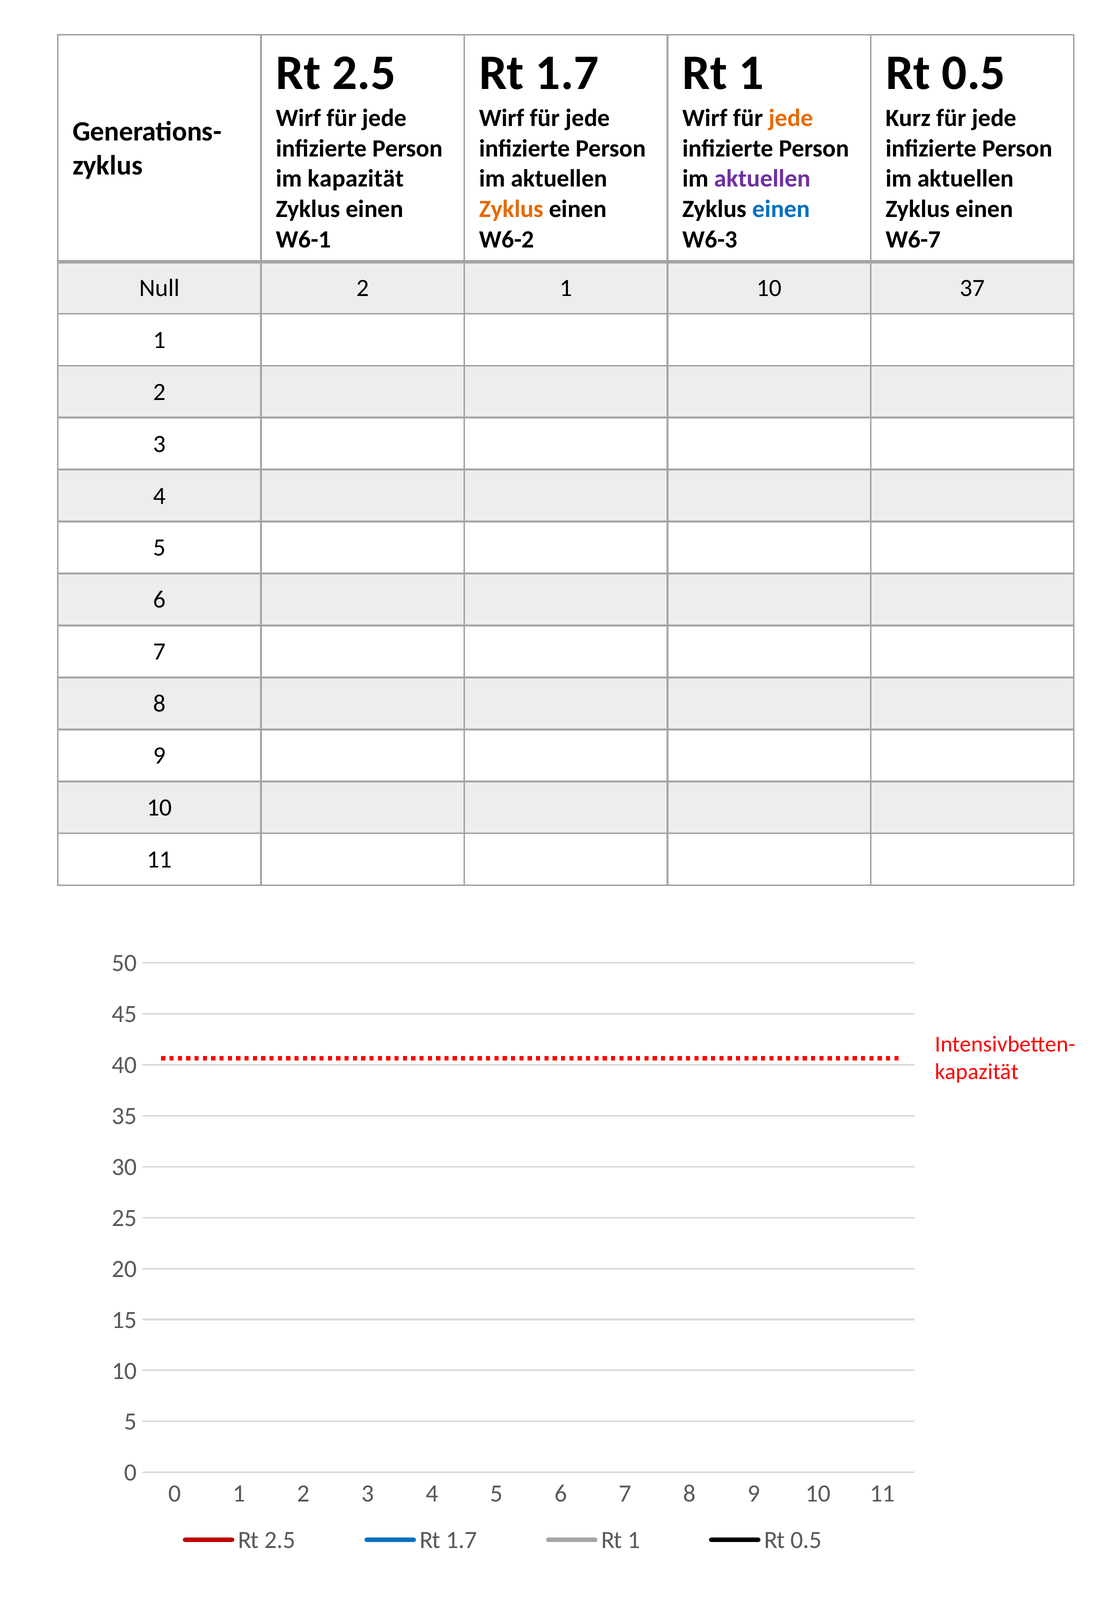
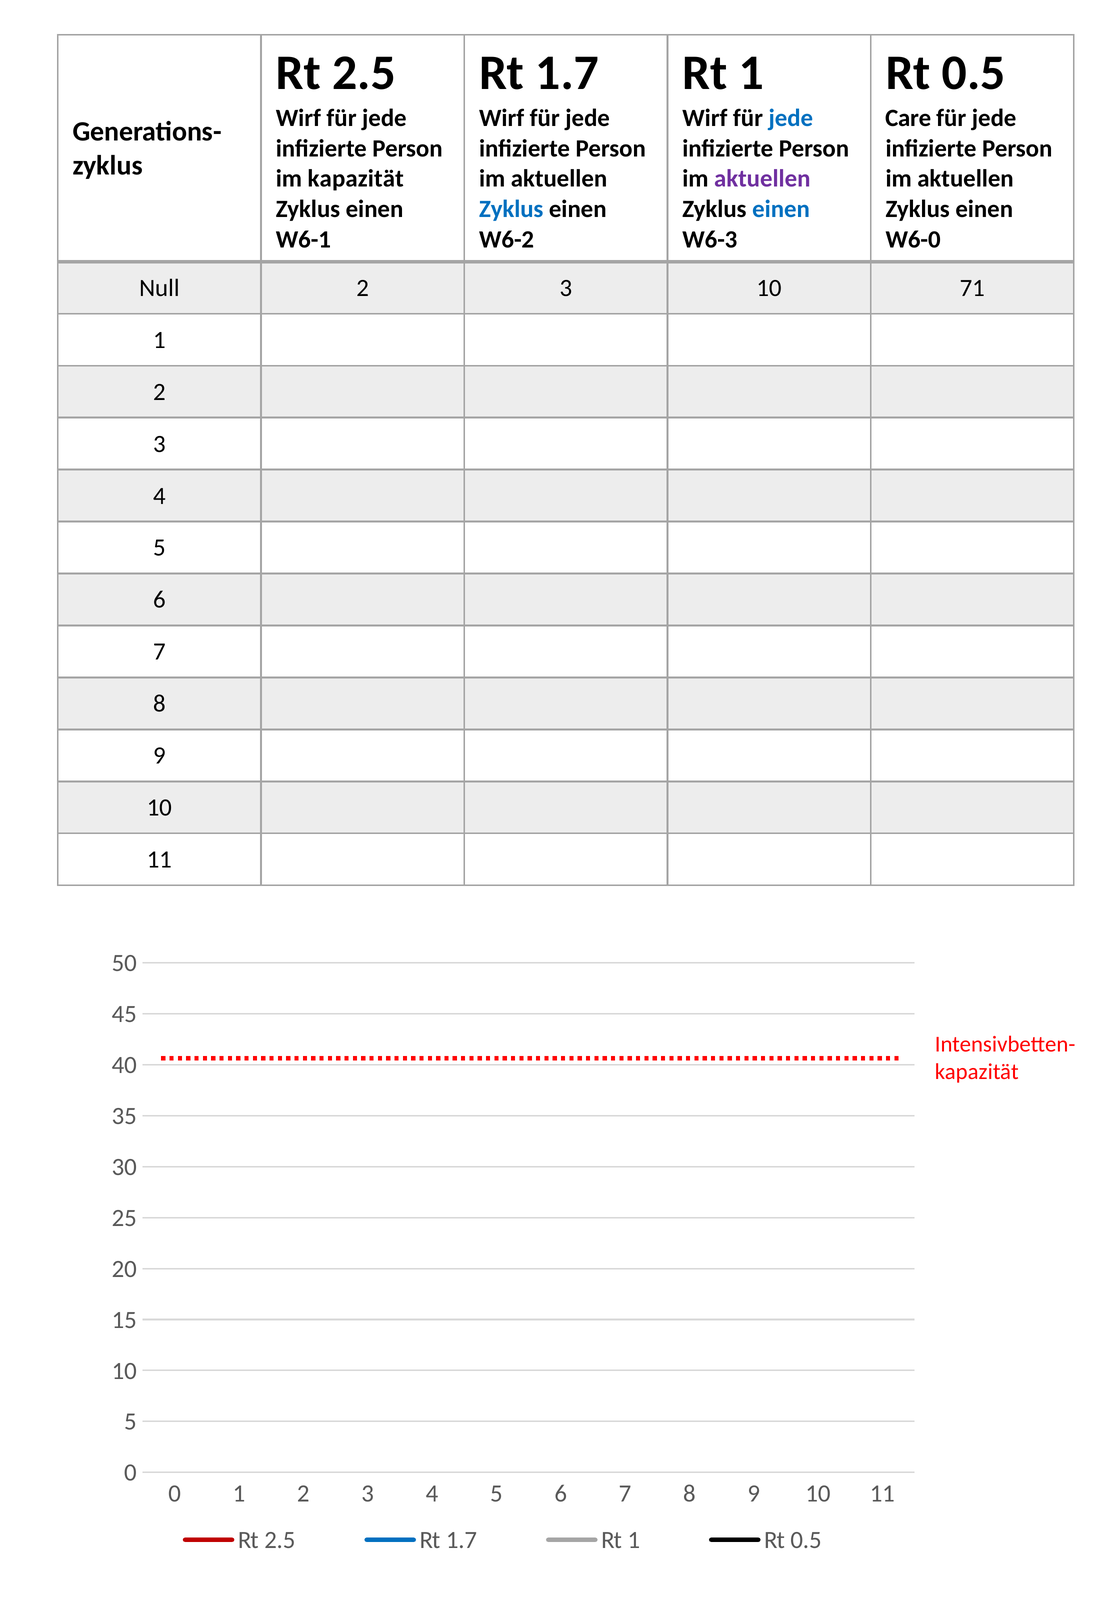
jede at (791, 118) colour: orange -> blue
Kurz: Kurz -> Care
Zyklus at (511, 209) colour: orange -> blue
W6-7: W6-7 -> W6-0
Null 2 1: 1 -> 3
37: 37 -> 71
